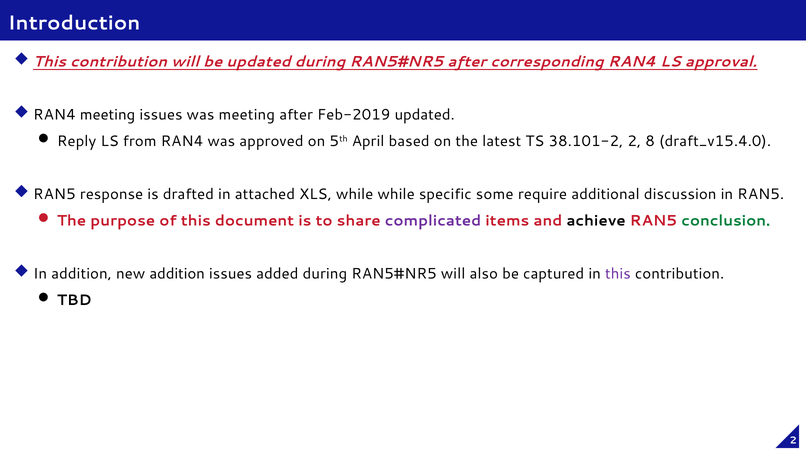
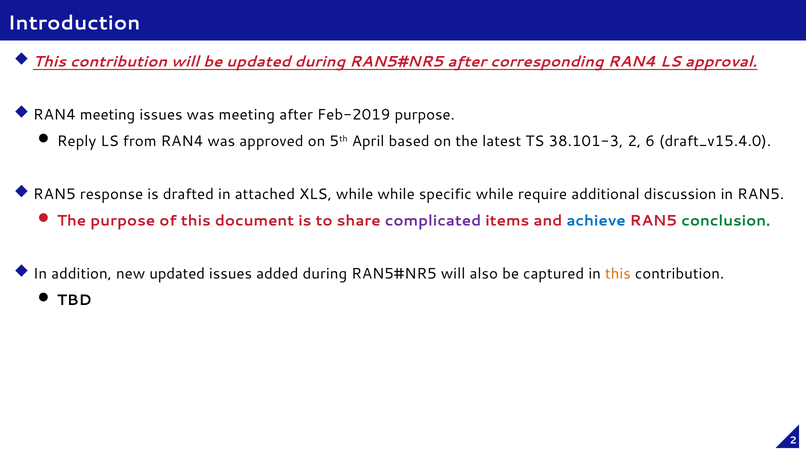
Feb-2019 updated: updated -> purpose
38.101-2: 38.101-2 -> 38.101-3
8: 8 -> 6
specific some: some -> while
achieve colour: black -> blue
new addition: addition -> updated
this at (618, 274) colour: purple -> orange
